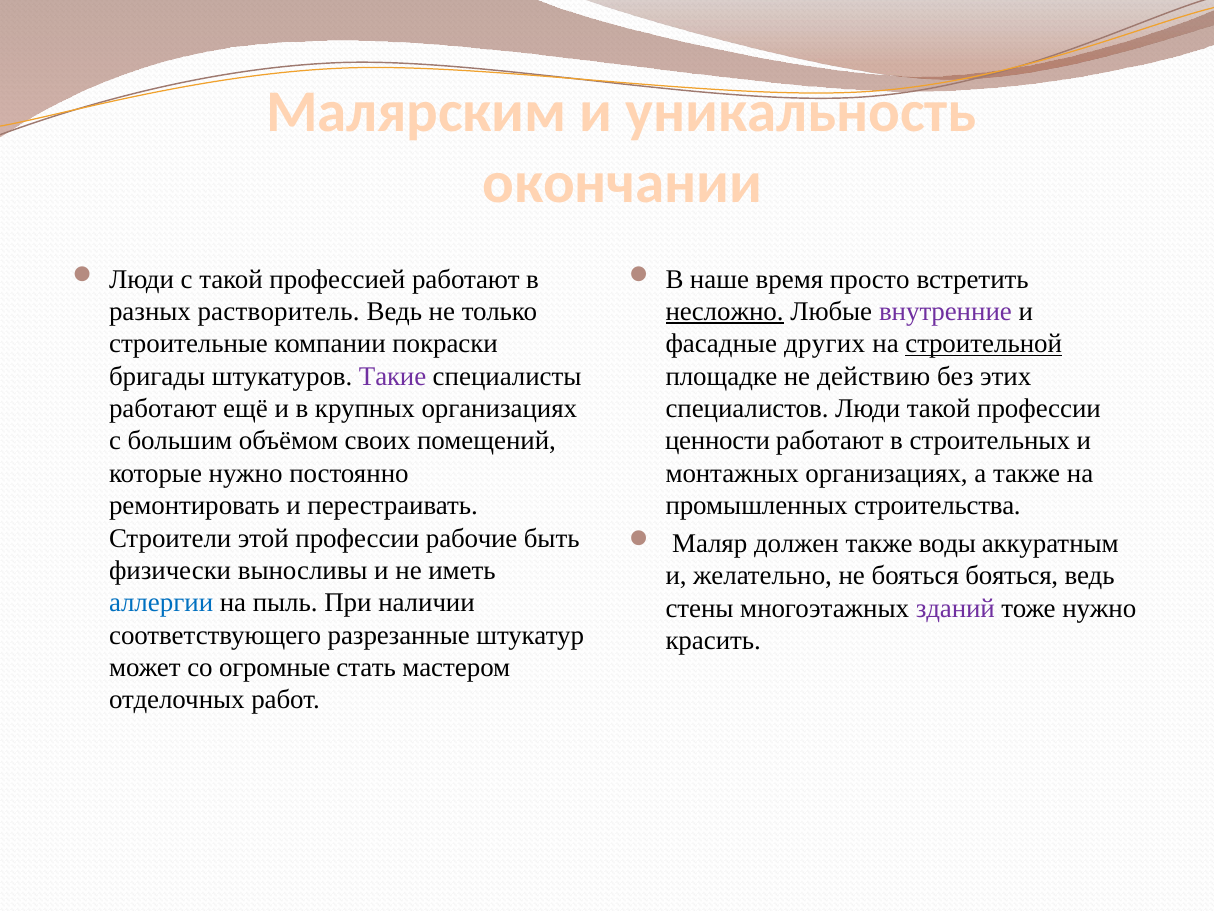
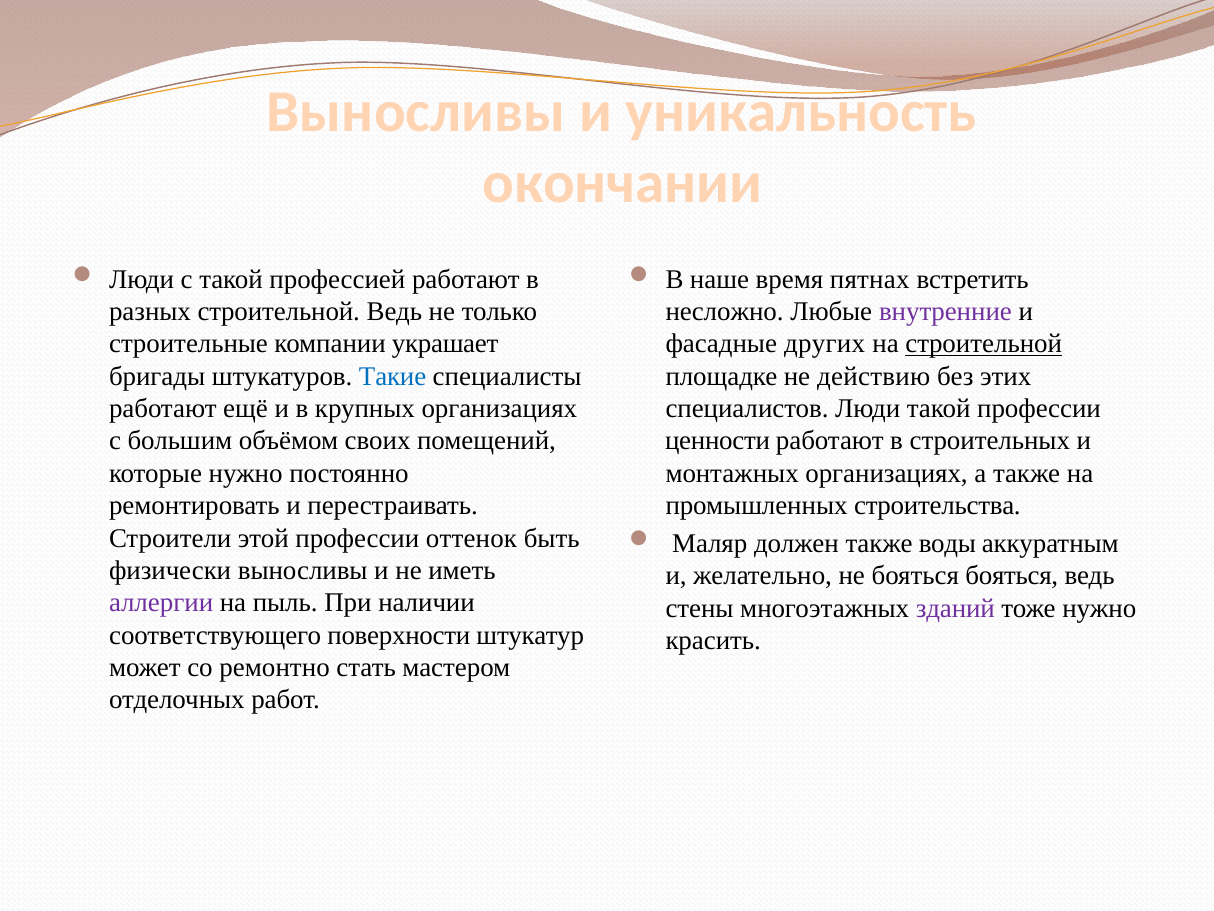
Малярским at (416, 112): Малярским -> Выносливы
просто: просто -> пятнах
разных растворитель: растворитель -> строительной
несложно underline: present -> none
покраски: покраски -> украшает
Такие colour: purple -> blue
рабочие: рабочие -> оттенок
аллергии colour: blue -> purple
разрезанные: разрезанные -> поверхности
огромные: огромные -> ремонтно
